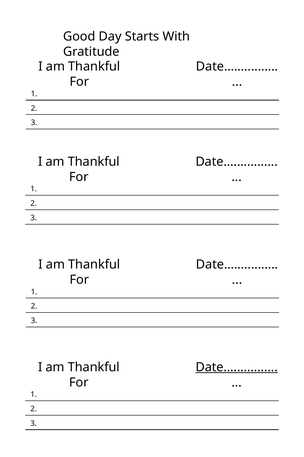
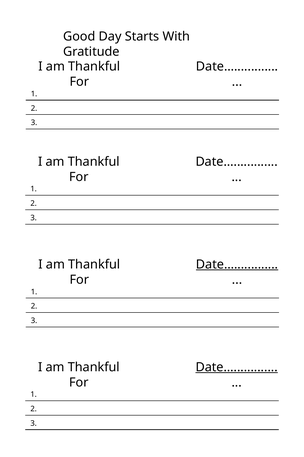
Date… at (237, 264) underline: none -> present
